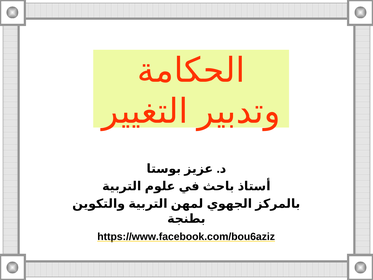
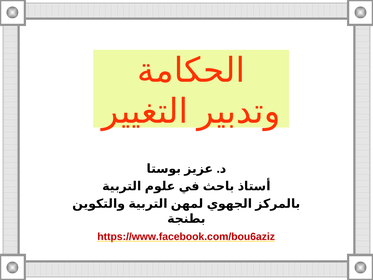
https://www.facebook.com/bou6aziz colour: black -> red
